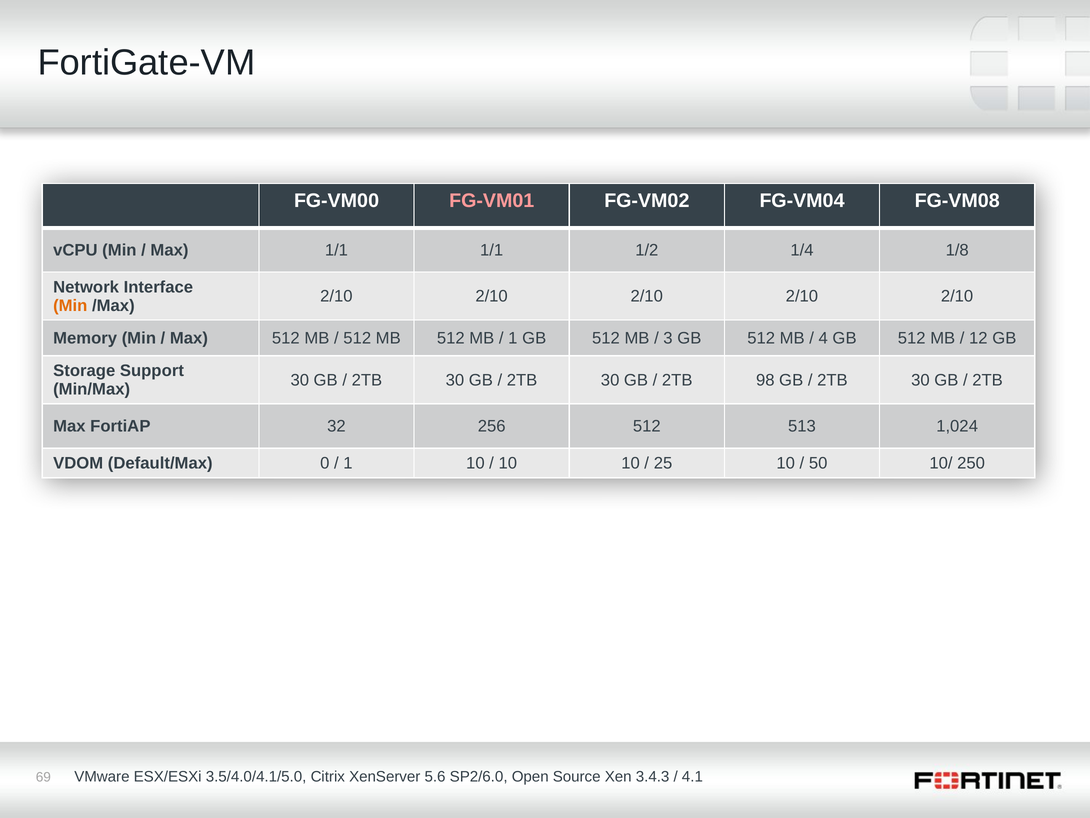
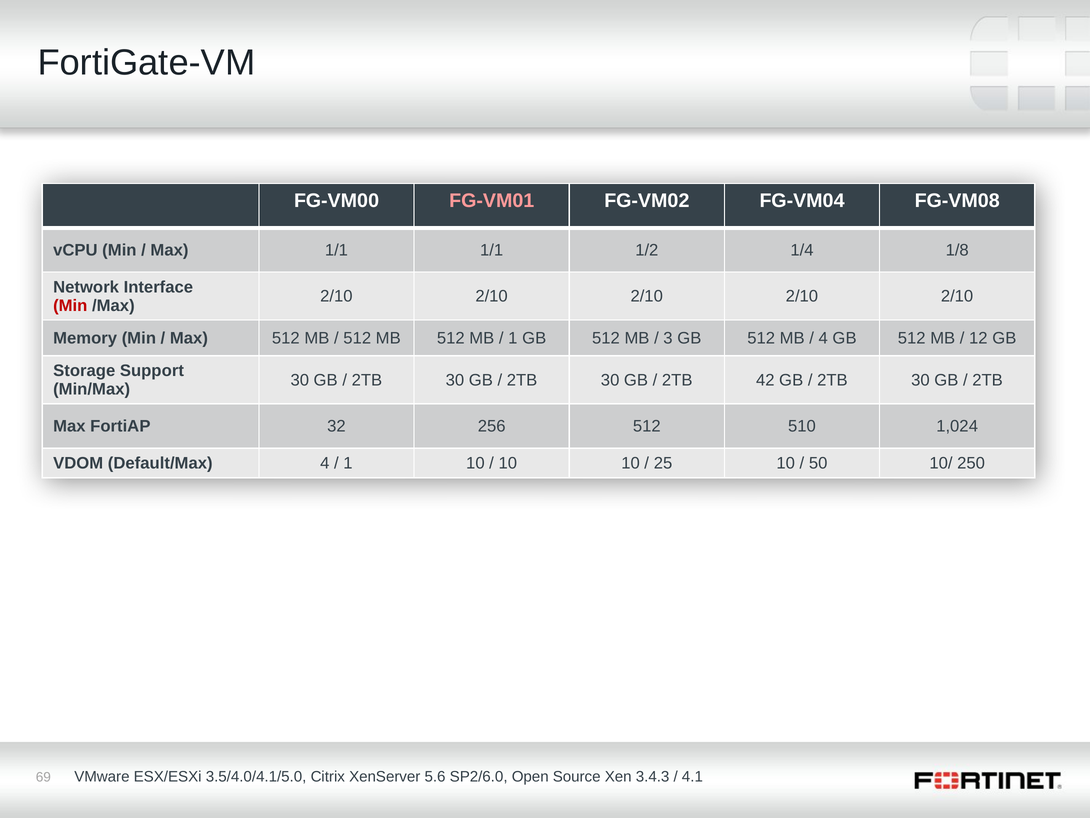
Min at (70, 305) colour: orange -> red
98: 98 -> 42
513: 513 -> 510
Default/Max 0: 0 -> 4
